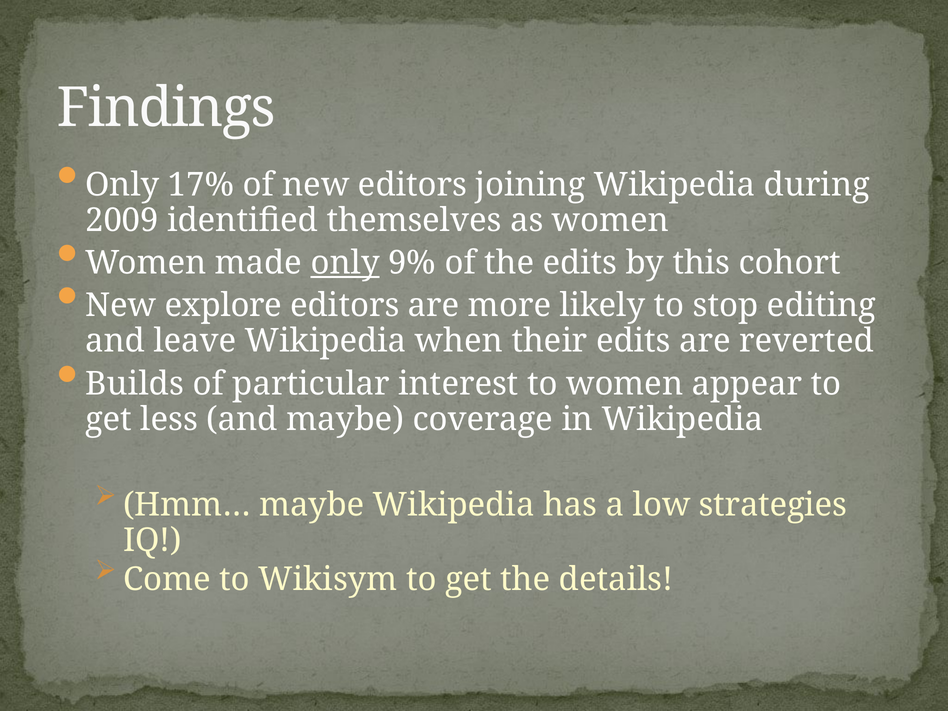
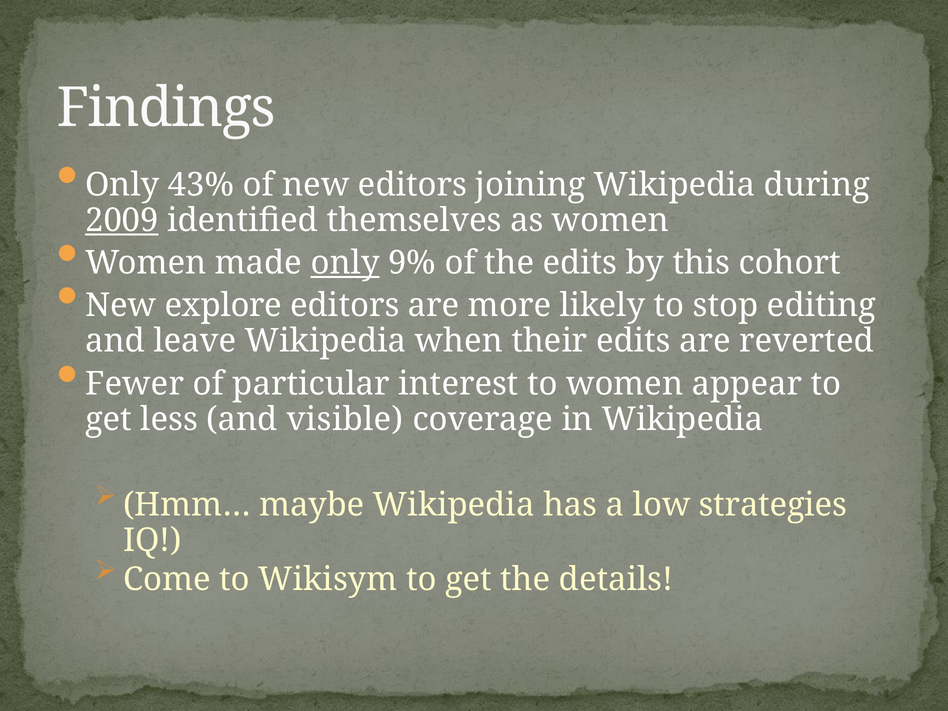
17%: 17% -> 43%
2009 underline: none -> present
Builds: Builds -> Fewer
and maybe: maybe -> visible
